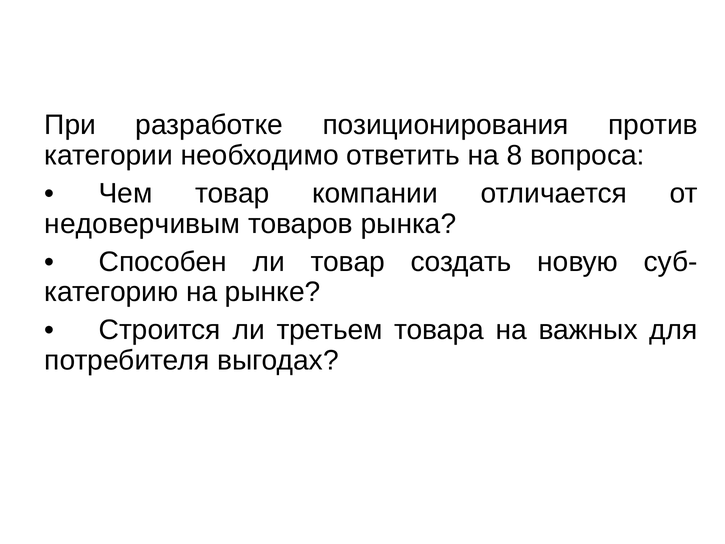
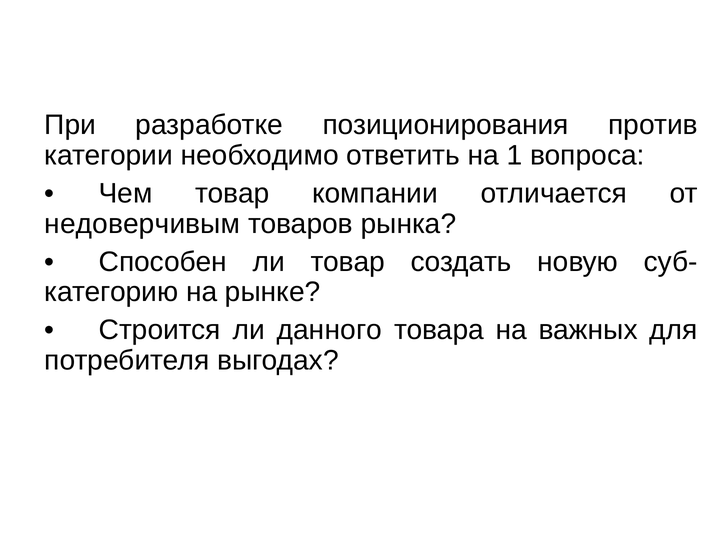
8: 8 -> 1
третьем: третьем -> данного
